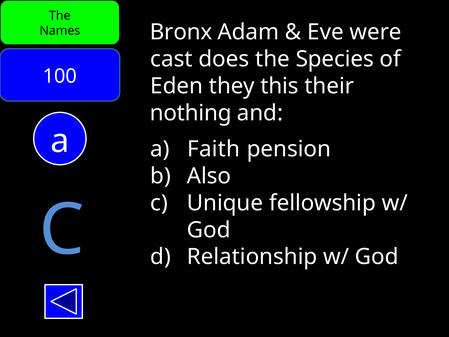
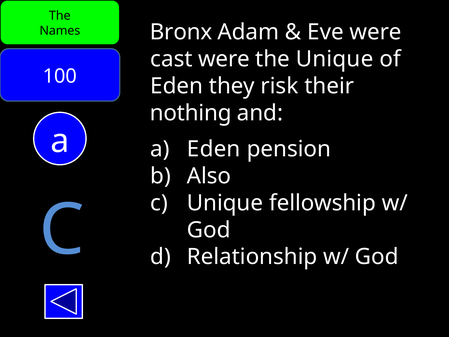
cast does: does -> were
the Species: Species -> Unique
this: this -> risk
a Faith: Faith -> Eden
